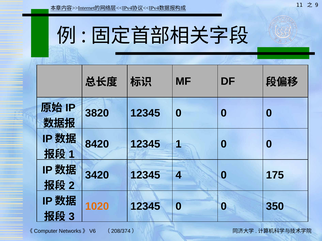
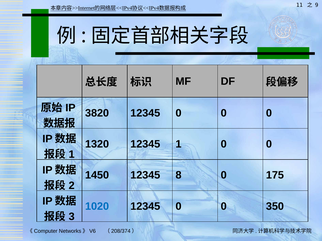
8420: 8420 -> 1320
3420: 3420 -> 1450
4: 4 -> 8
1020 colour: orange -> blue
